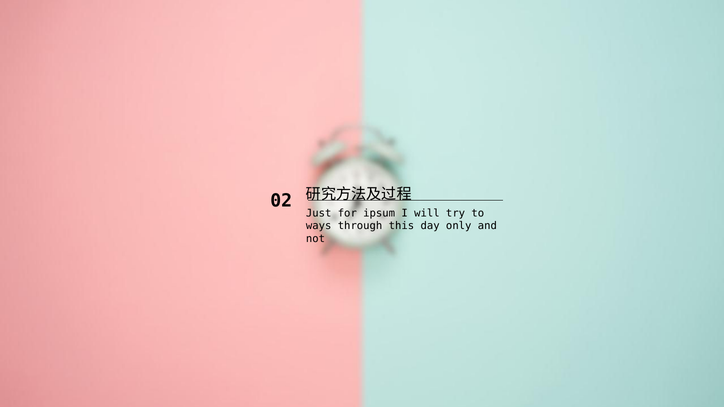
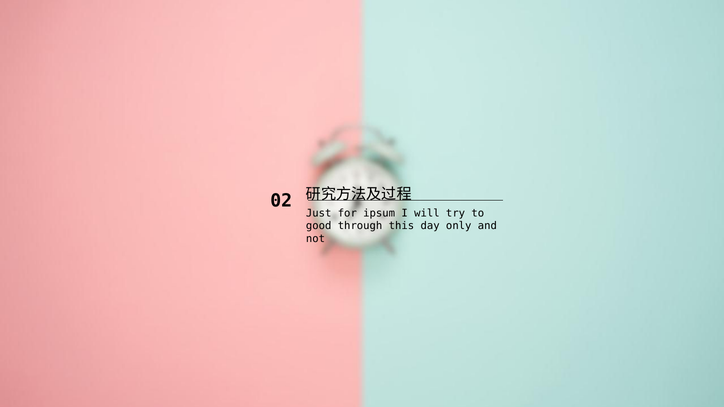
ways: ways -> good
